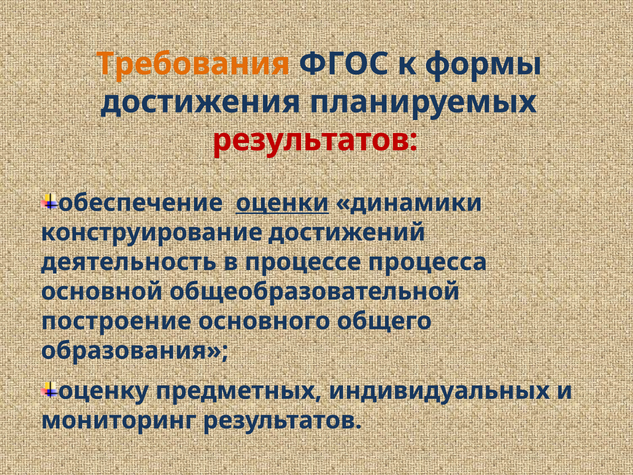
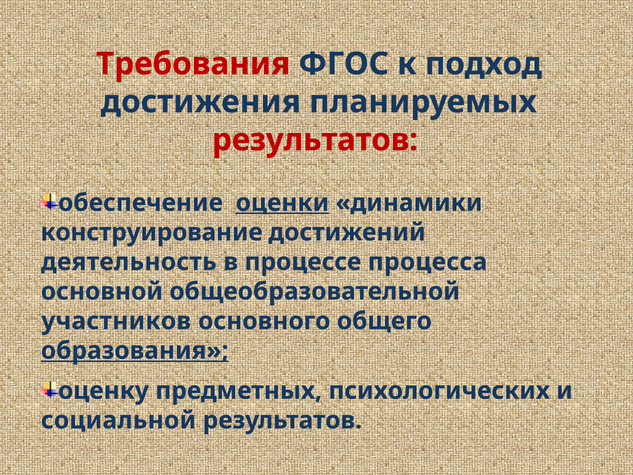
Требования colour: orange -> red
формы: формы -> подход
построение: построение -> участников
образования underline: none -> present
индивидуальных: индивидуальных -> психологических
мониторинг: мониторинг -> социальной
